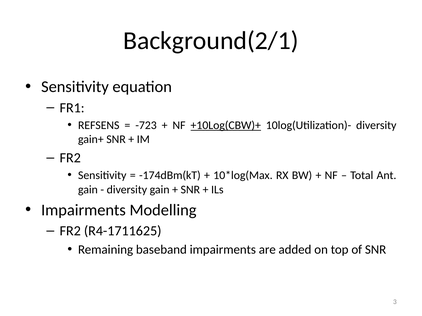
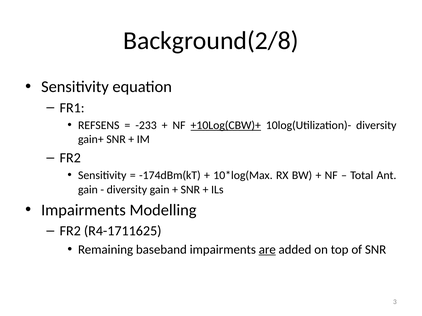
Background(2/1: Background(2/1 -> Background(2/8
-723: -723 -> -233
are underline: none -> present
